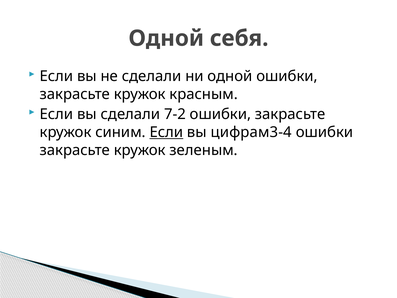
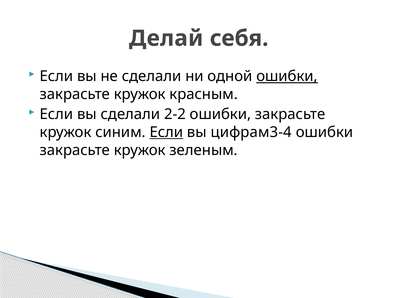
Одной at (166, 38): Одной -> Делай
ошибки at (287, 76) underline: none -> present
7-2: 7-2 -> 2-2
